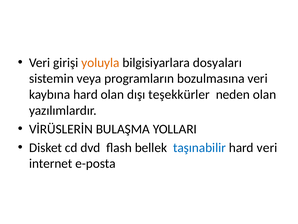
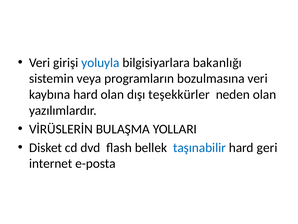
yoluyla colour: orange -> blue
dosyaları: dosyaları -> bakanlığı
hard veri: veri -> geri
